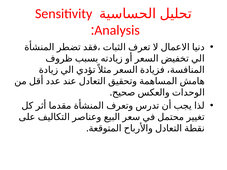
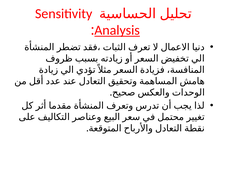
Analysis underline: none -> present
